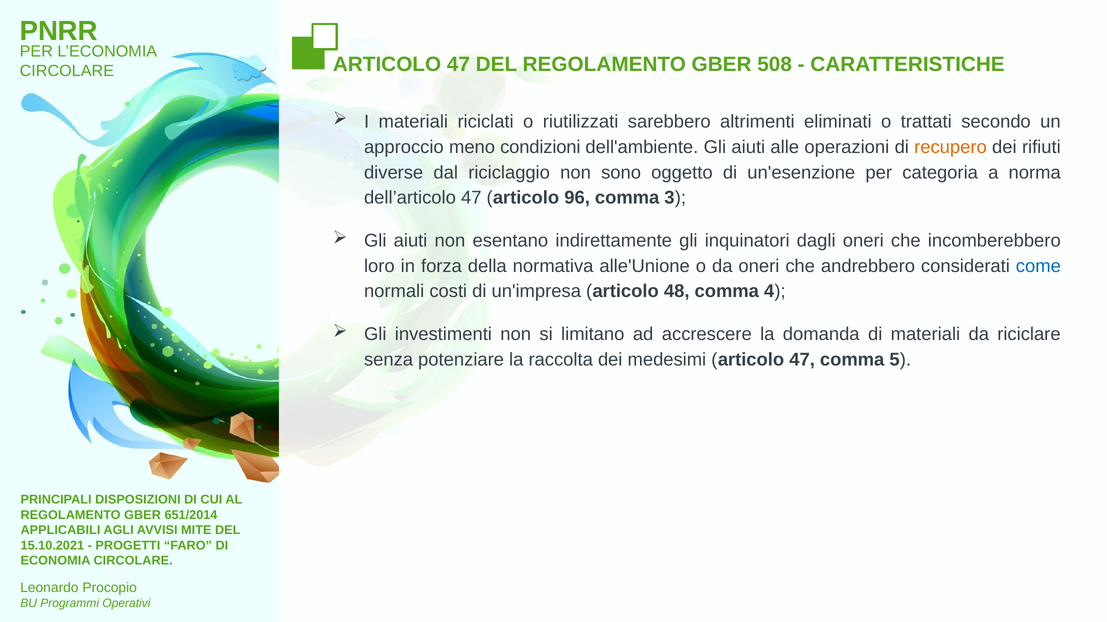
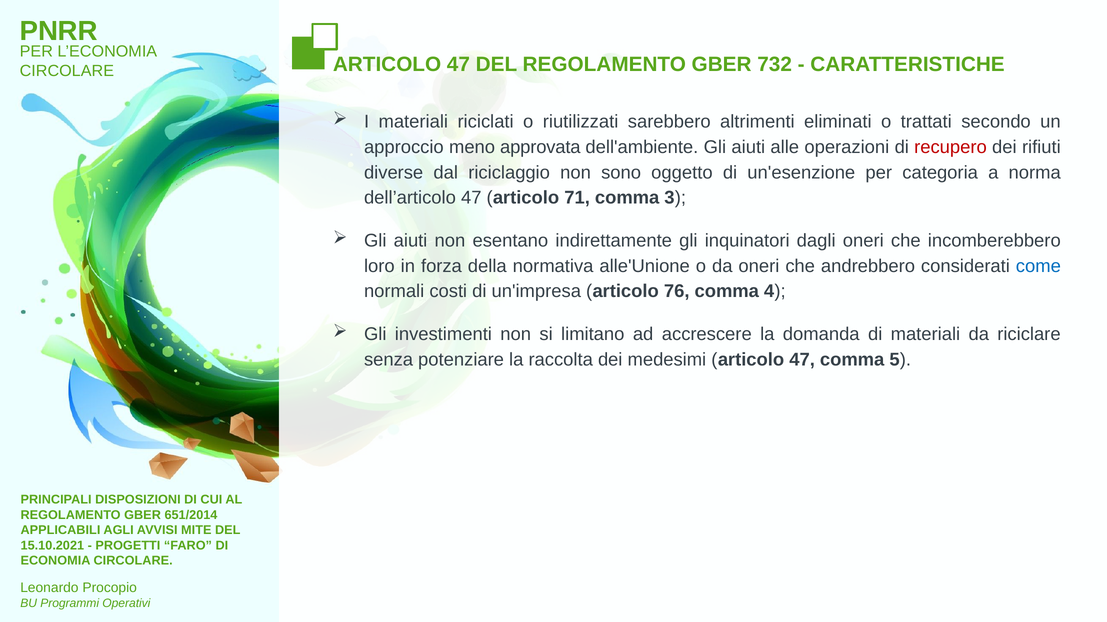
508: 508 -> 732
condizioni: condizioni -> approvata
recupero colour: orange -> red
96: 96 -> 71
48: 48 -> 76
